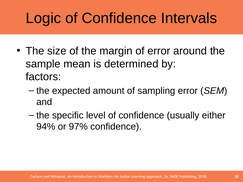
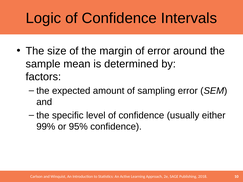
94%: 94% -> 99%
97%: 97% -> 95%
